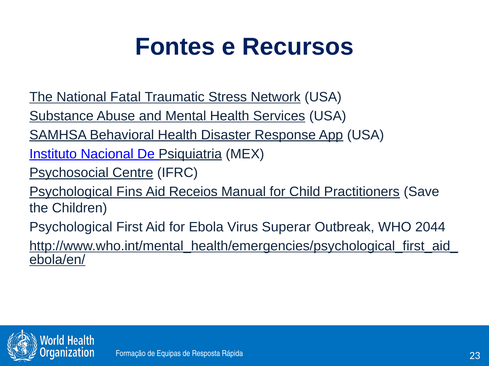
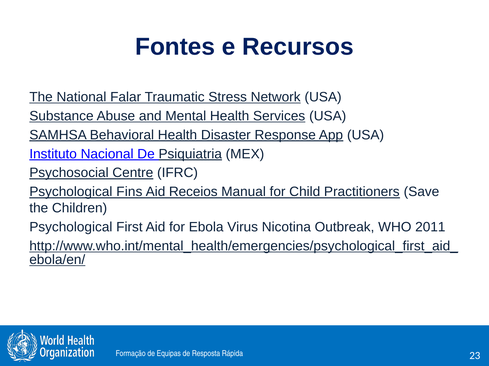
Fatal: Fatal -> Falar
Superar: Superar -> Nicotina
2044: 2044 -> 2011
